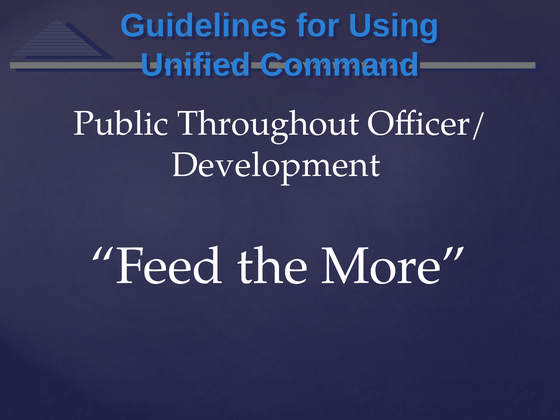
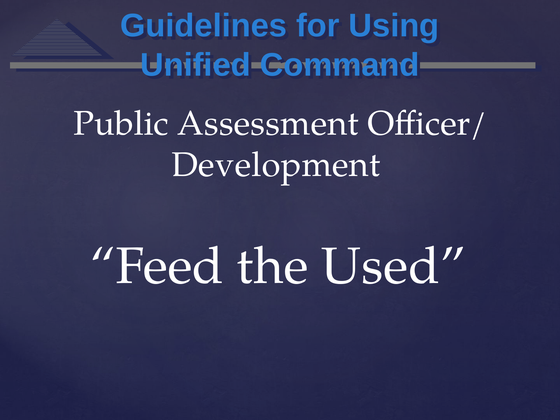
Throughout: Throughout -> Assessment
More: More -> Used
